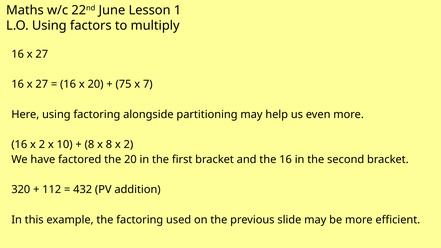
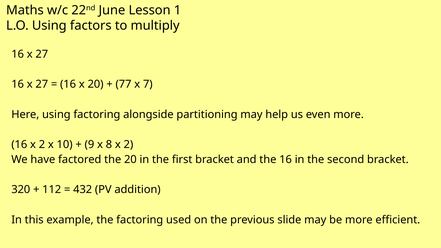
75: 75 -> 77
8 at (89, 145): 8 -> 9
